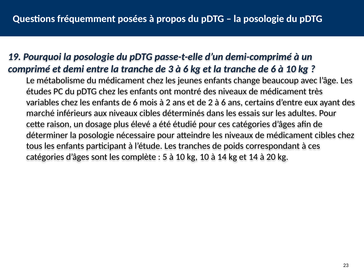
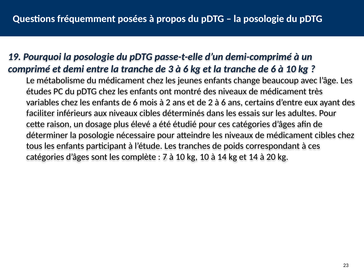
marché: marché -> faciliter
5: 5 -> 7
